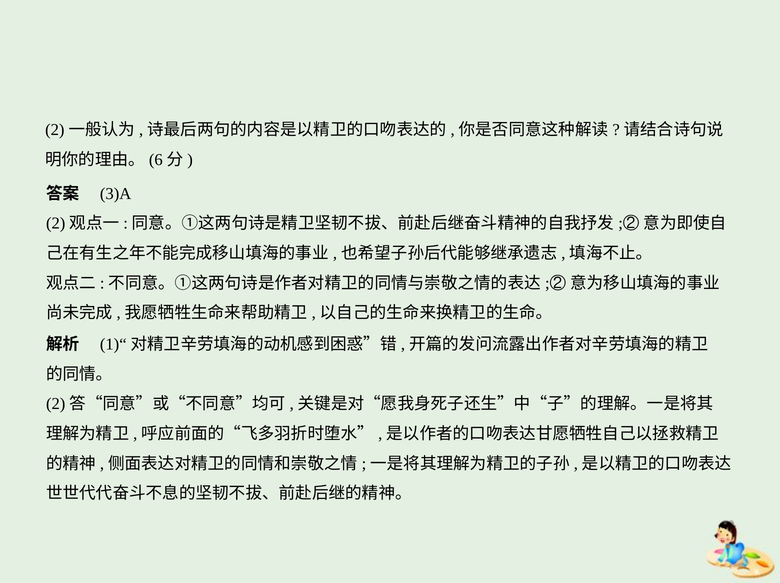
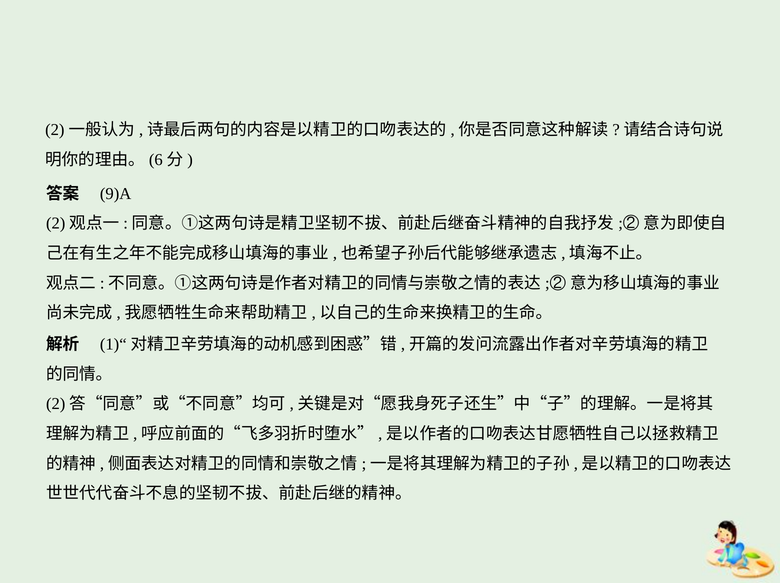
3)A: 3)A -> 9)A
